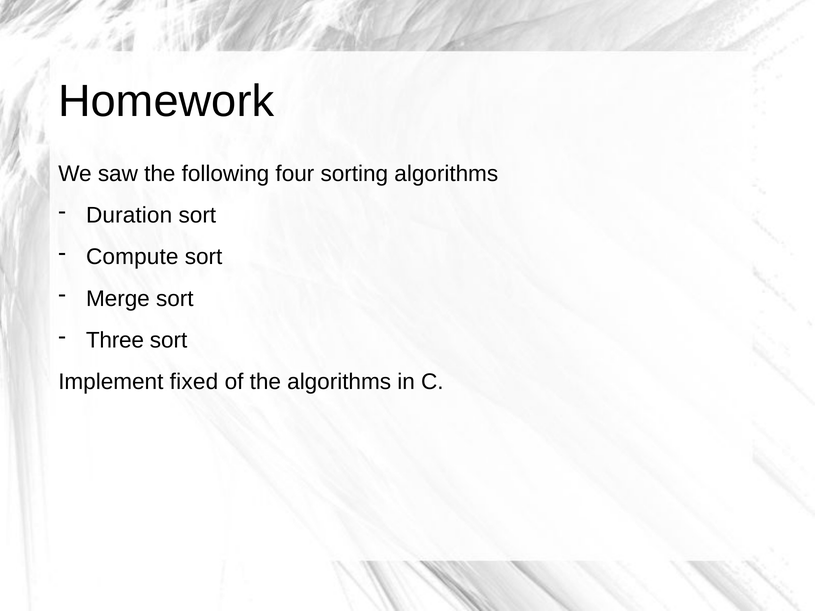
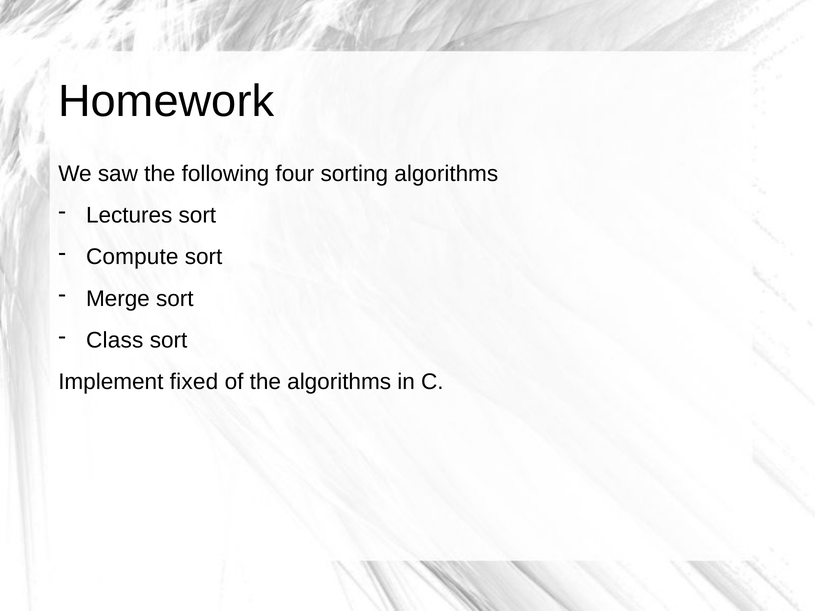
Duration: Duration -> Lectures
Three: Three -> Class
